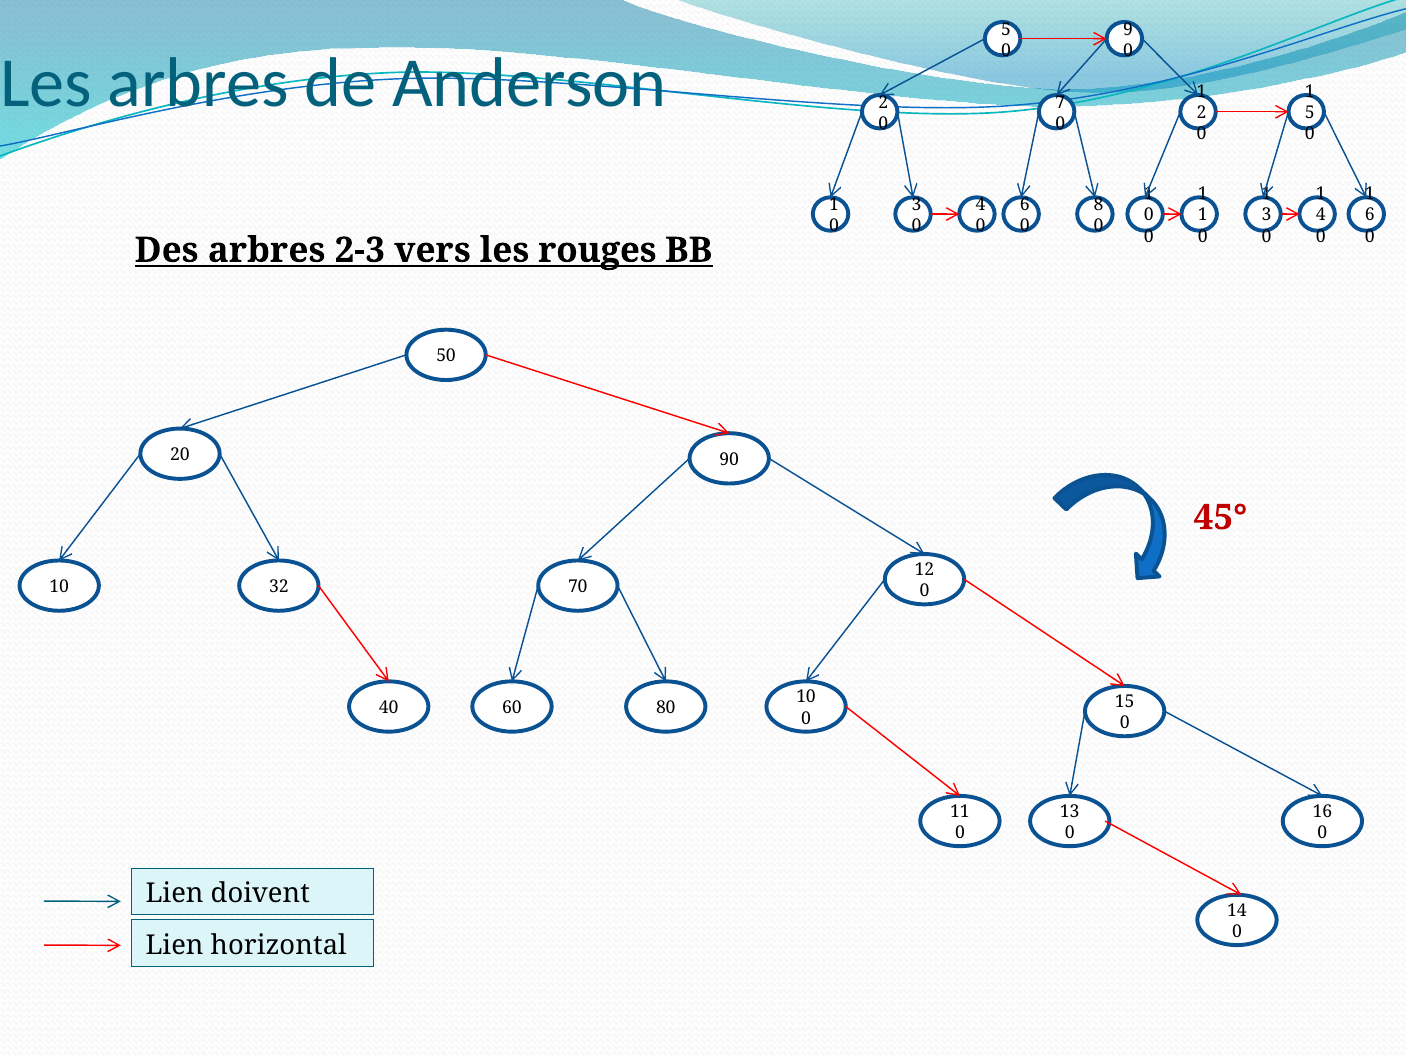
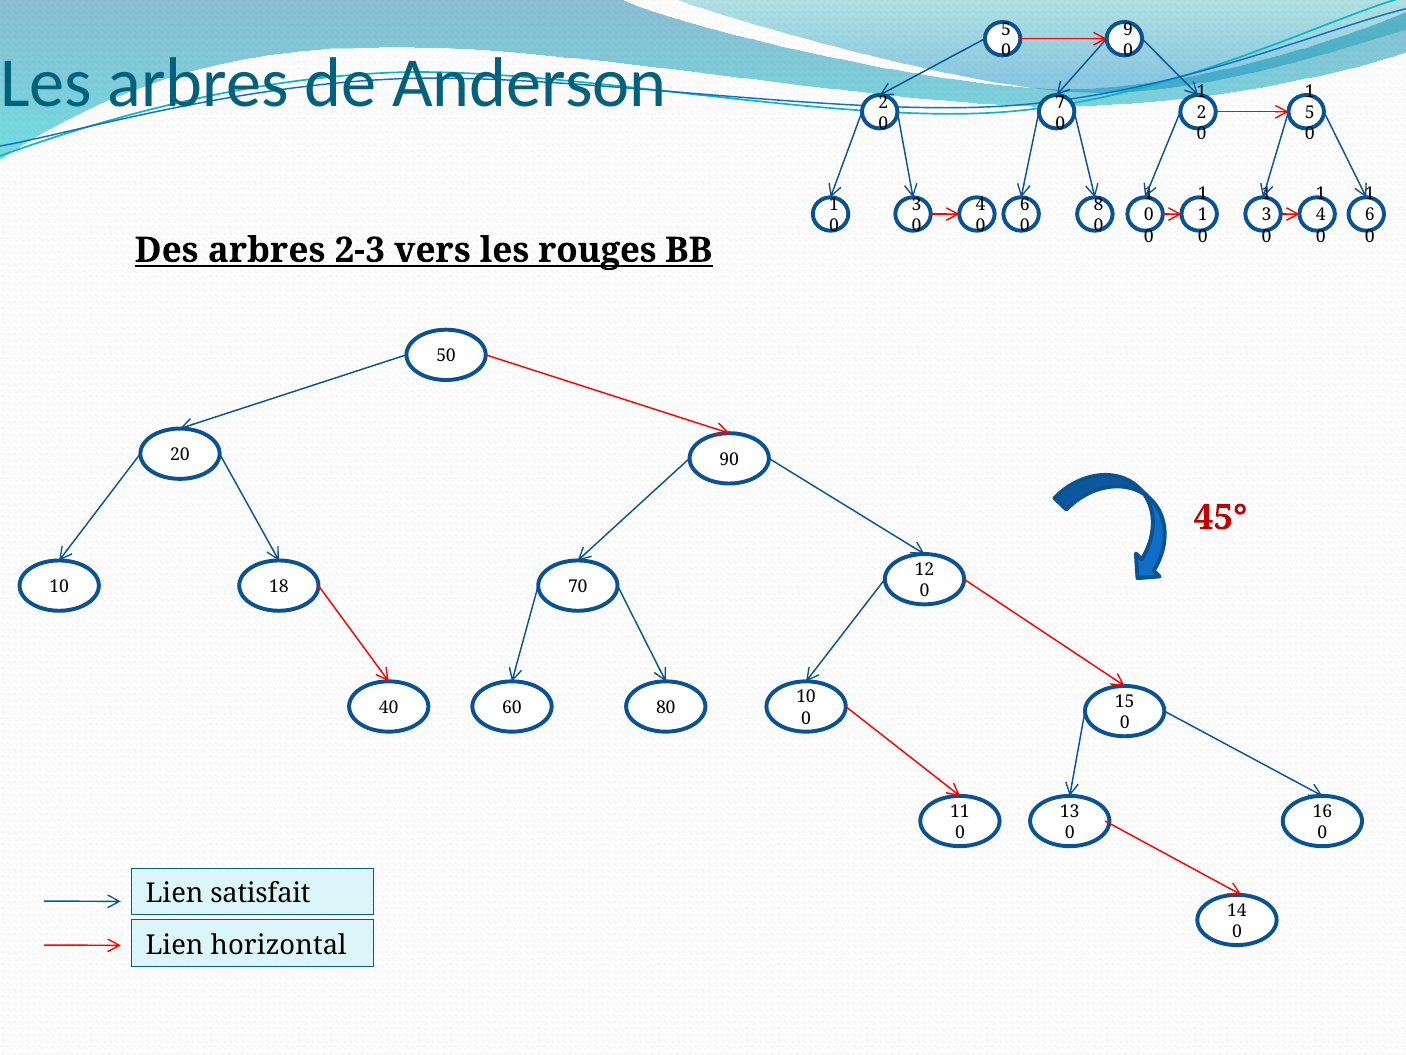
32: 32 -> 18
doivent: doivent -> satisfait
